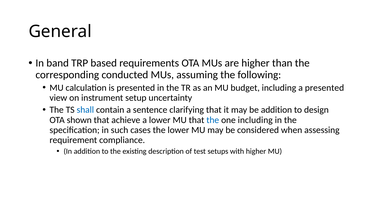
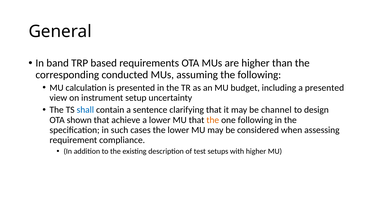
be addition: addition -> channel
the at (213, 120) colour: blue -> orange
one including: including -> following
